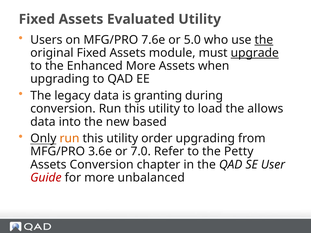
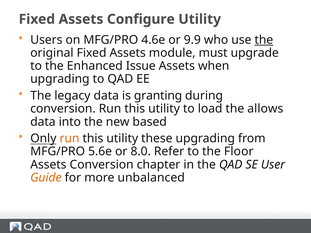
Evaluated: Evaluated -> Configure
7.6e: 7.6e -> 4.6e
5.0: 5.0 -> 9.9
upgrade underline: present -> none
Enhanced More: More -> Issue
order: order -> these
3.6e: 3.6e -> 5.6e
7.0: 7.0 -> 8.0
Petty: Petty -> Floor
Guide colour: red -> orange
